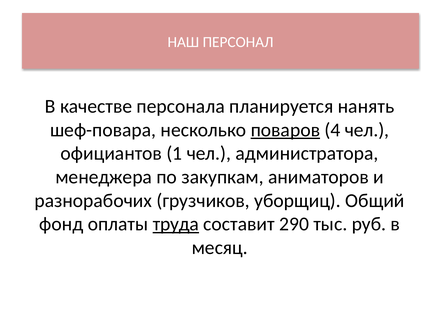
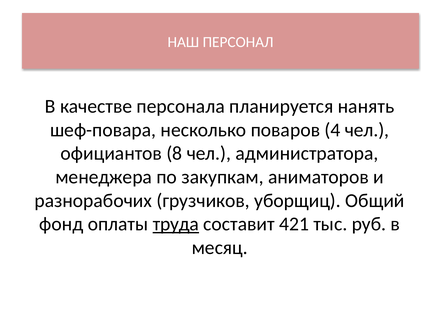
поваров underline: present -> none
1: 1 -> 8
290: 290 -> 421
